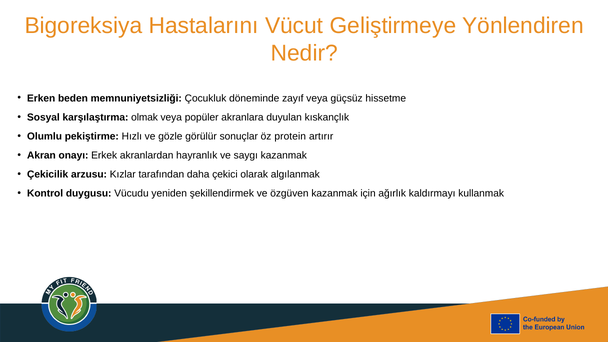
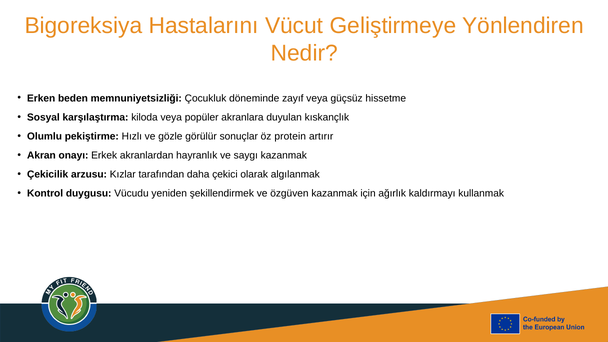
olmak: olmak -> kiloda
